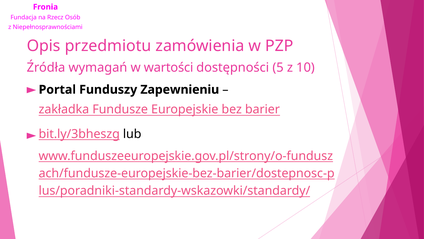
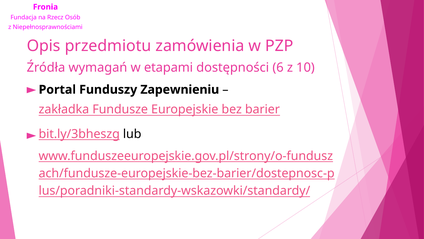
wartości: wartości -> etapami
5: 5 -> 6
